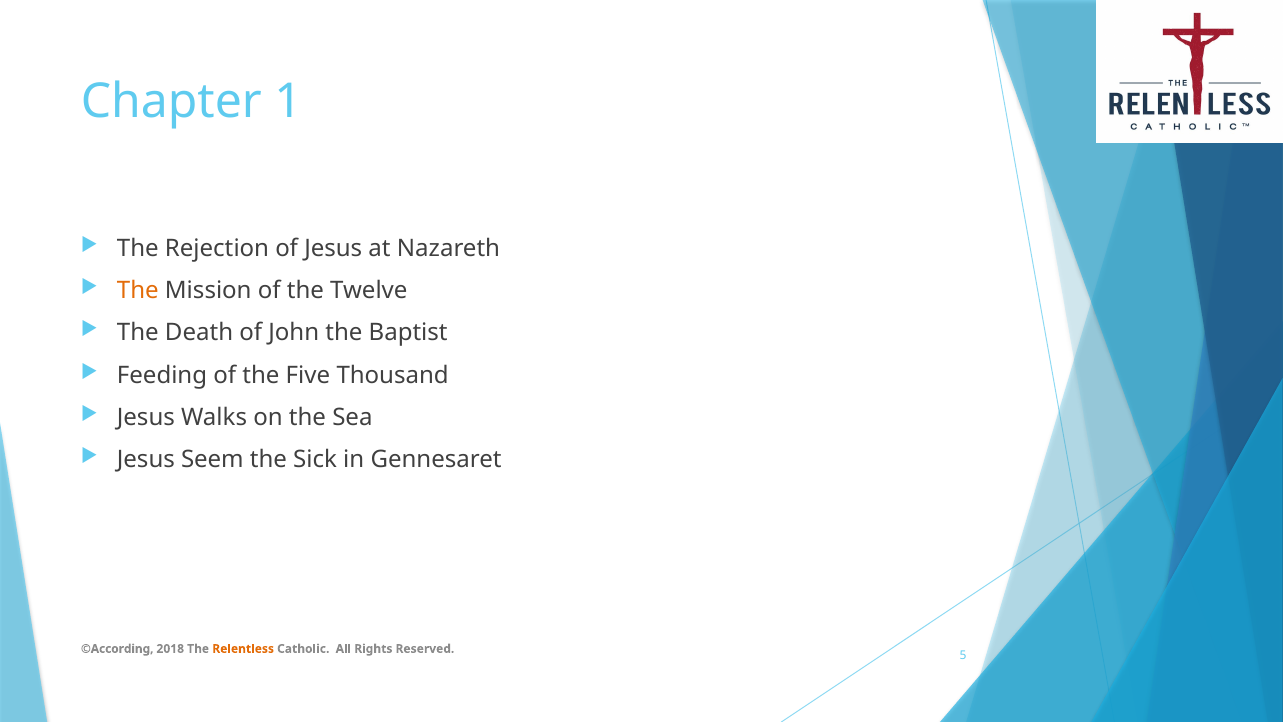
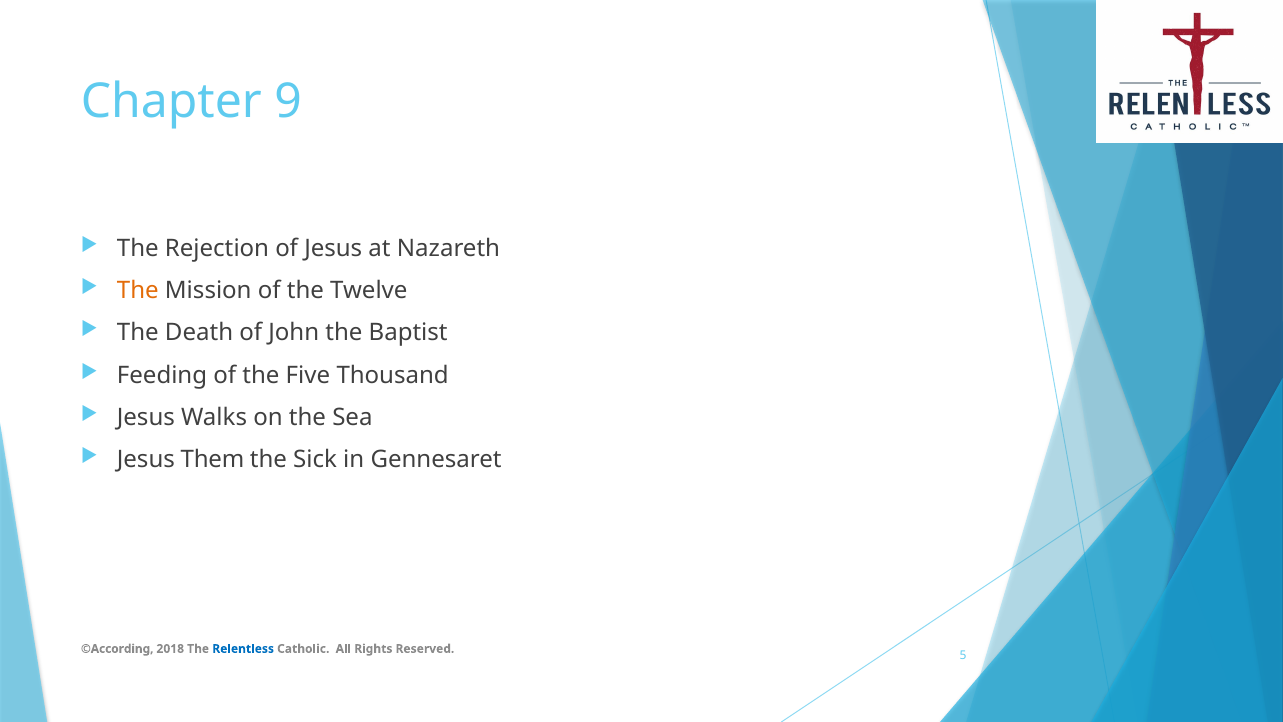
1: 1 -> 9
Seem: Seem -> Them
Relentless colour: orange -> blue
